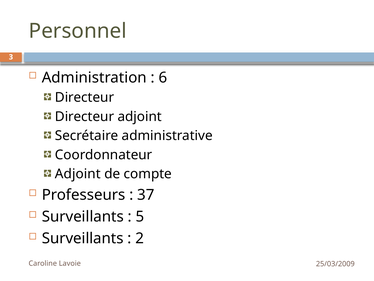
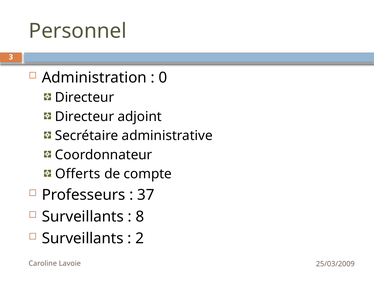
6: 6 -> 0
Adjoint at (78, 174): Adjoint -> Offerts
5: 5 -> 8
